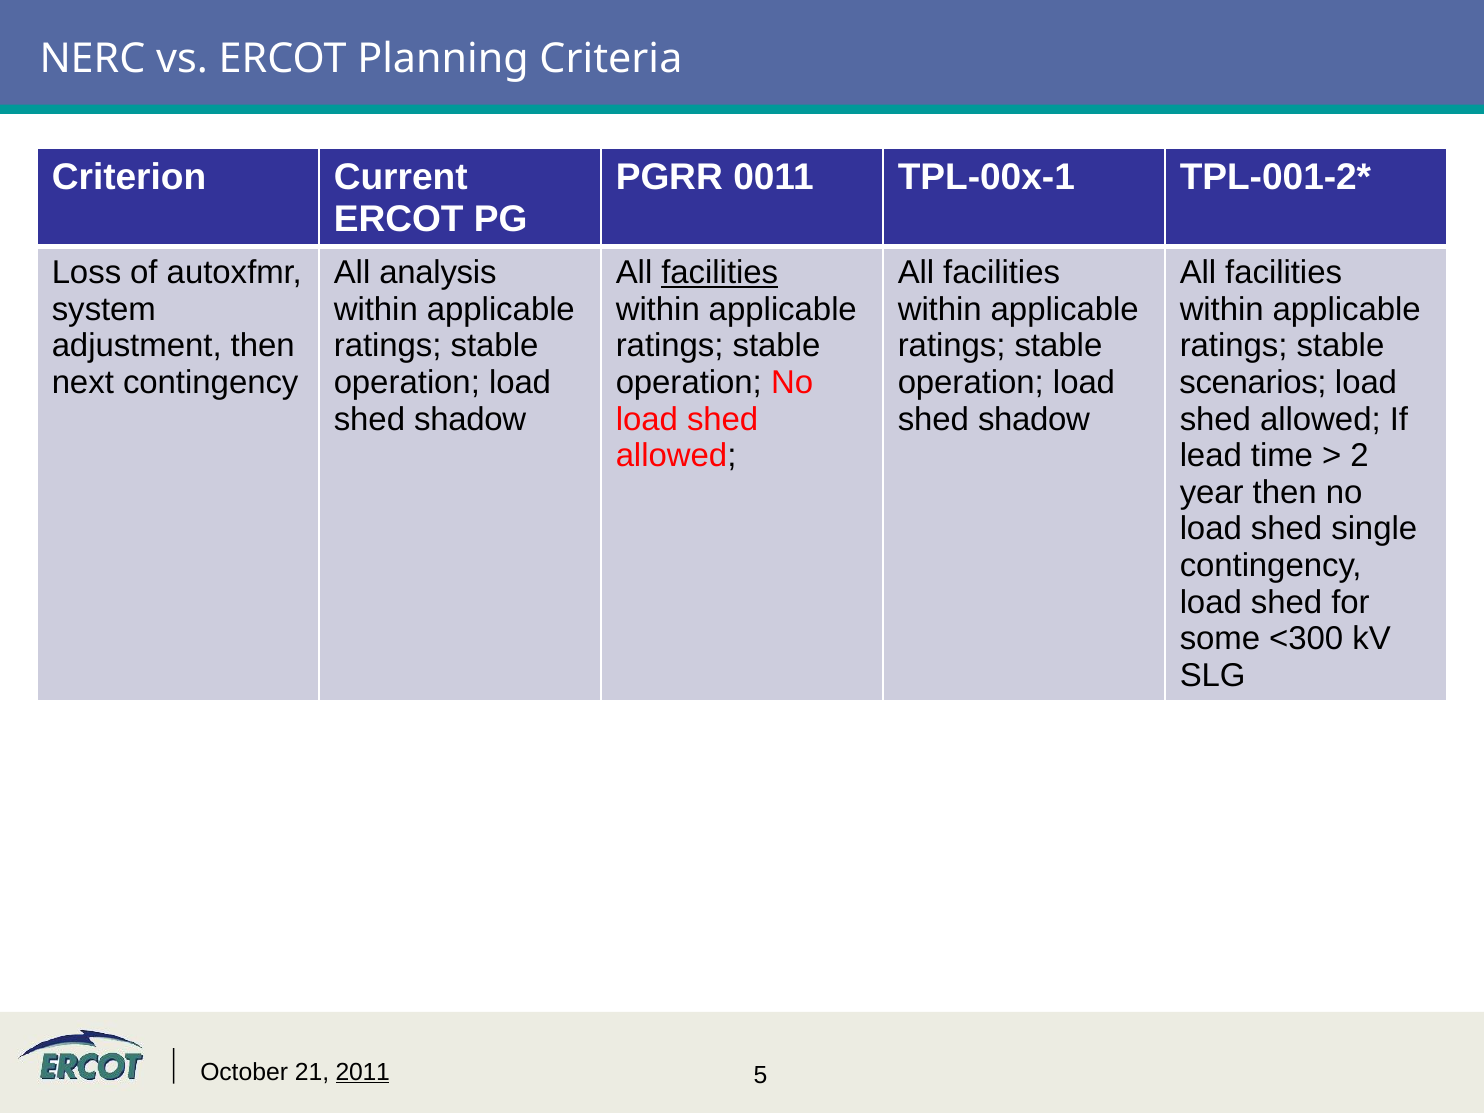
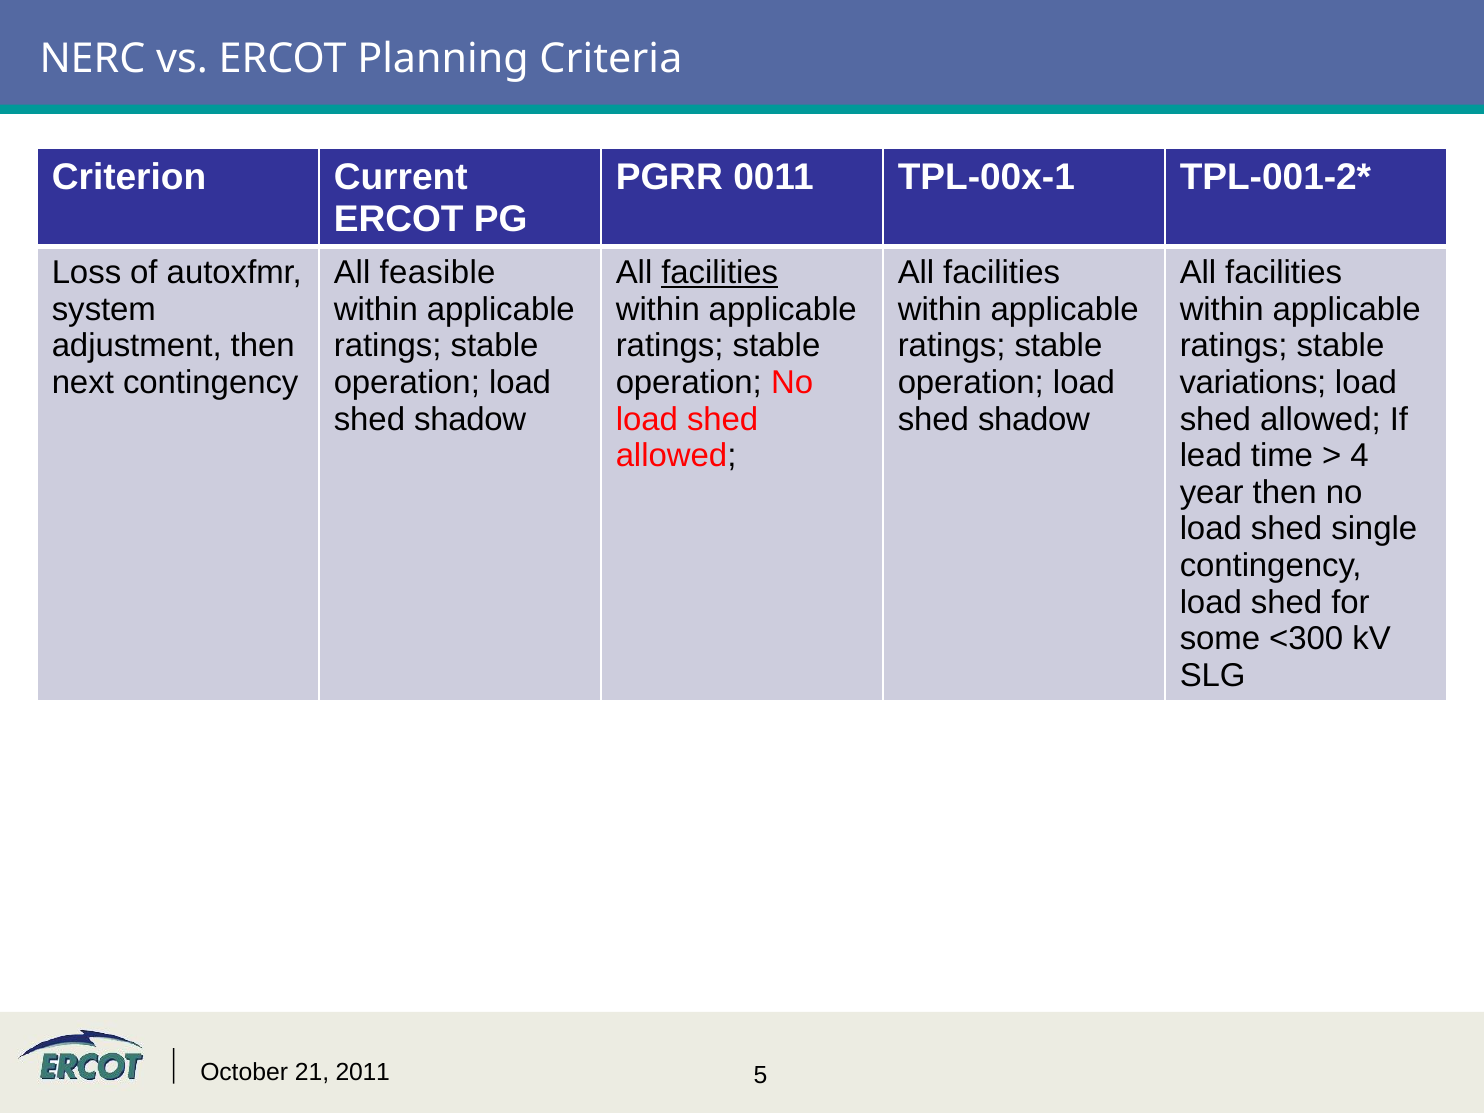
analysis: analysis -> feasible
scenarios: scenarios -> variations
2: 2 -> 4
2011 underline: present -> none
